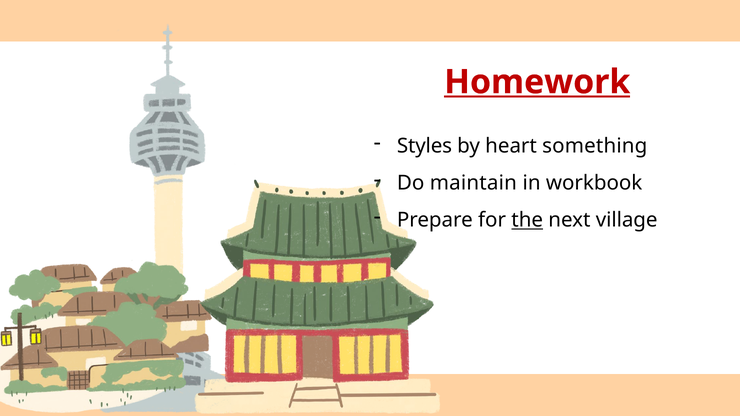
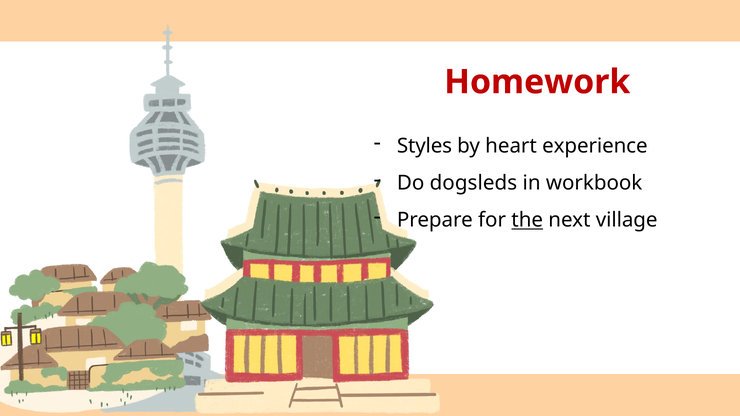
Homework underline: present -> none
something: something -> experience
maintain: maintain -> dogsleds
